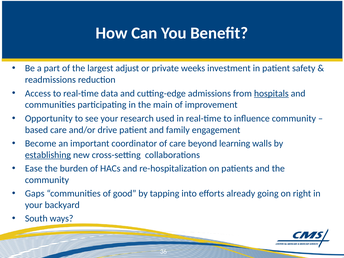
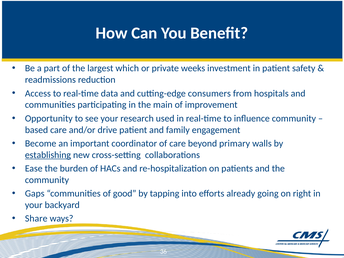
adjust: adjust -> which
admissions: admissions -> consumers
hospitals underline: present -> none
learning: learning -> primary
South: South -> Share
